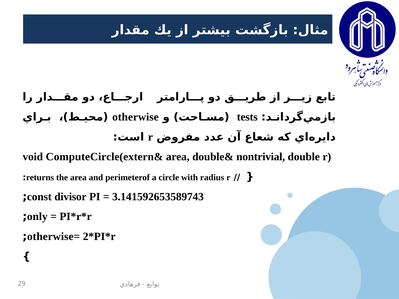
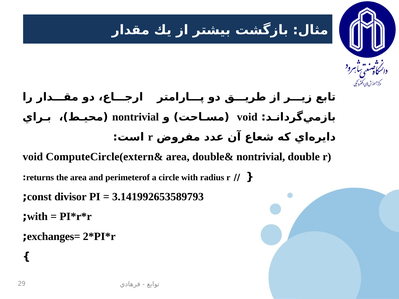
otherwise at (135, 117): otherwise -> nontrivial
tests at (247, 117): tests -> void
3.141592653589743: 3.141592653589743 -> 3.141992653589793
only at (37, 217): only -> with
otherwise=: otherwise= -> exchanges=
